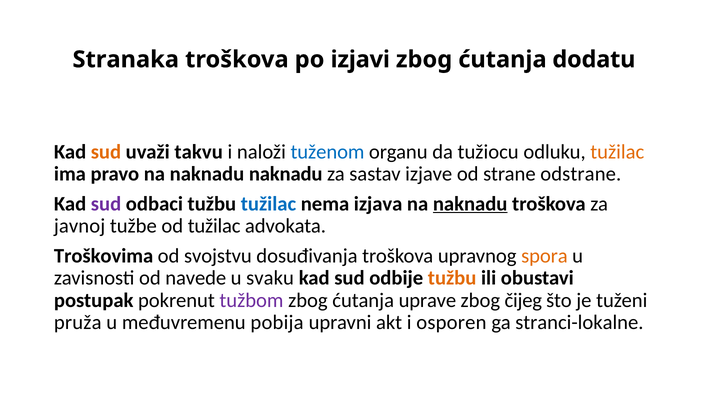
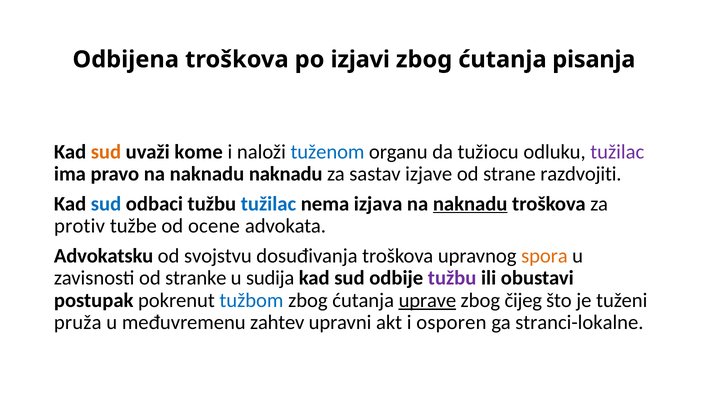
Stranaka: Stranaka -> Odbijena
dodatu: dodatu -> pisanja
takvu: takvu -> kome
tužilac at (617, 152) colour: orange -> purple
odstrane: odstrane -> razdvojiti
sud at (106, 204) colour: purple -> blue
javnoj: javnoj -> protiv
od tužilac: tužilac -> ocene
Troškovima: Troškovima -> Advokatsku
navede: navede -> stranke
svaku: svaku -> sudija
tužbu at (452, 278) colour: orange -> purple
tužbom colour: purple -> blue
uprave underline: none -> present
pobija: pobija -> zahtev
